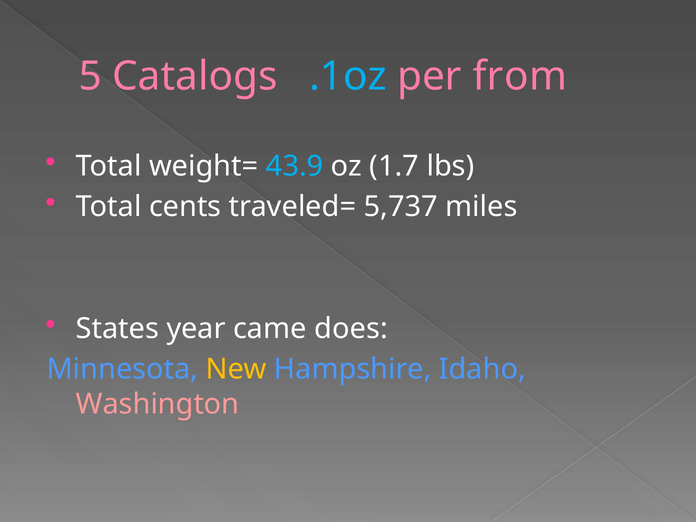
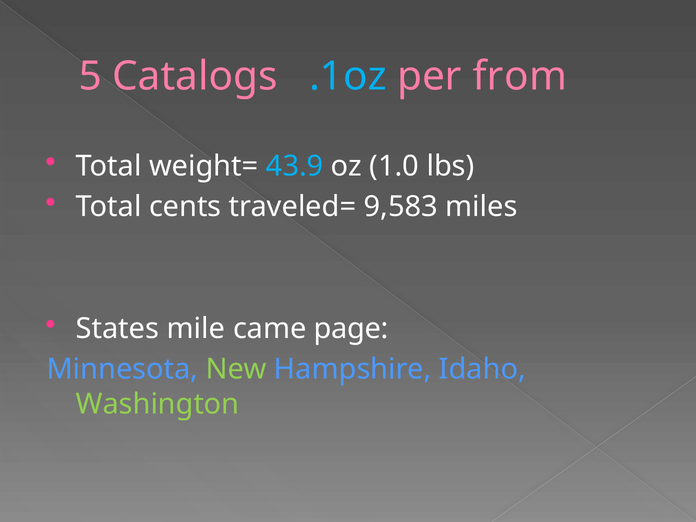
1.7: 1.7 -> 1.0
5,737: 5,737 -> 9,583
year: year -> mile
does: does -> page
New colour: yellow -> light green
Washington colour: pink -> light green
